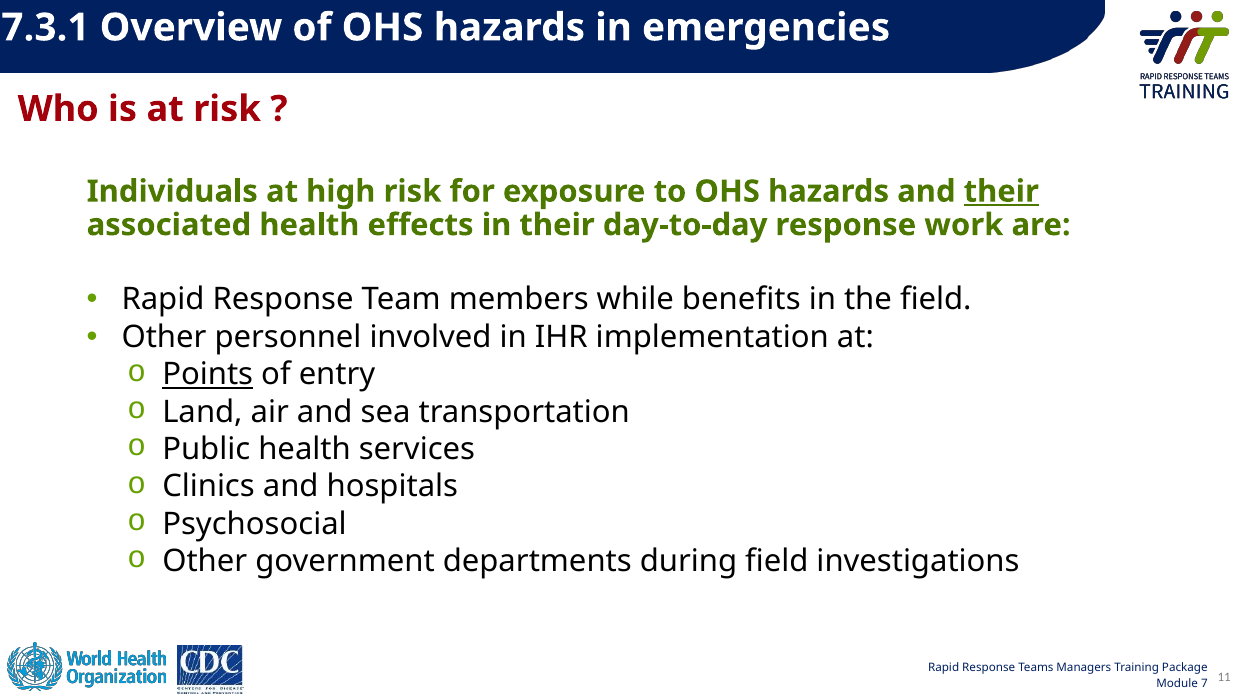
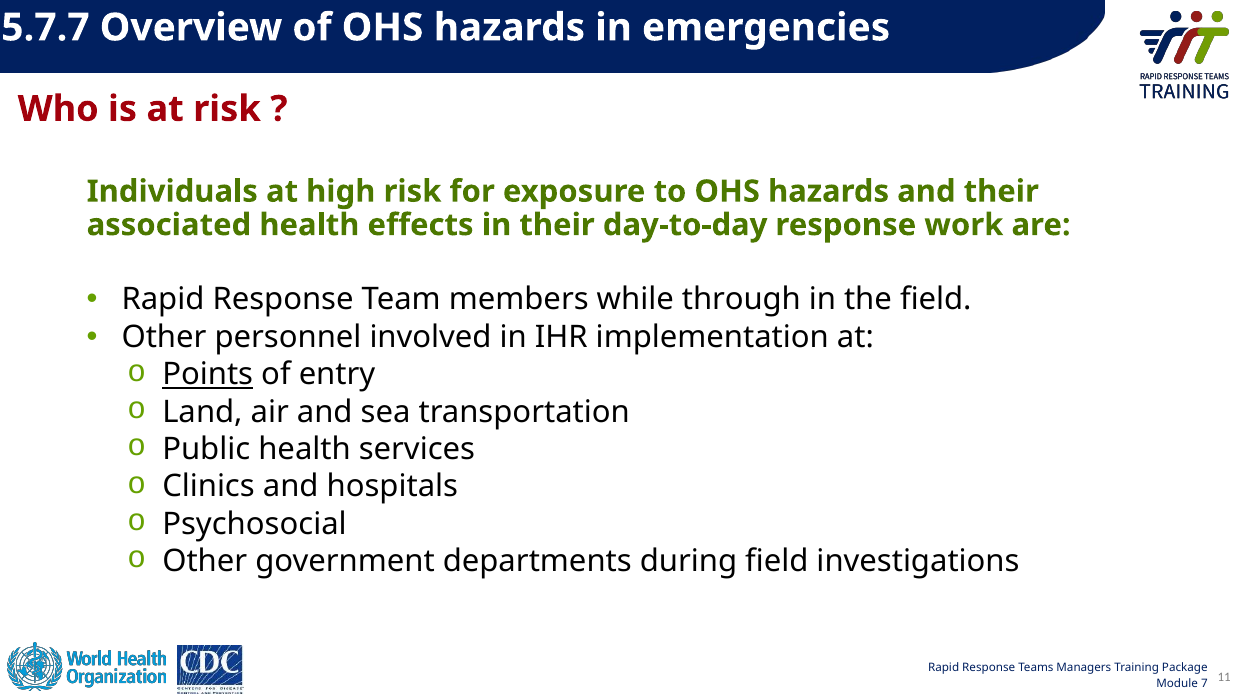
7.3.1: 7.3.1 -> 5.7.7
their at (1001, 192) underline: present -> none
benefits: benefits -> through
